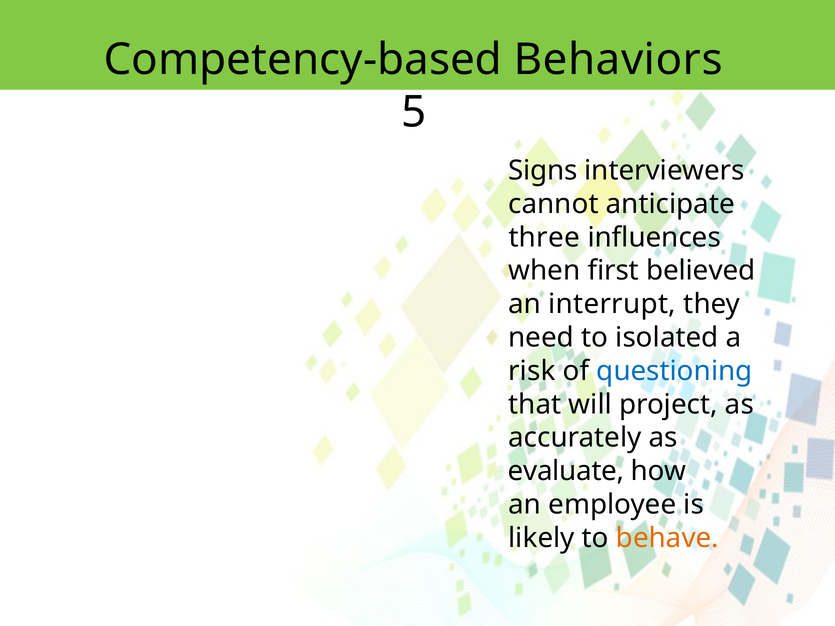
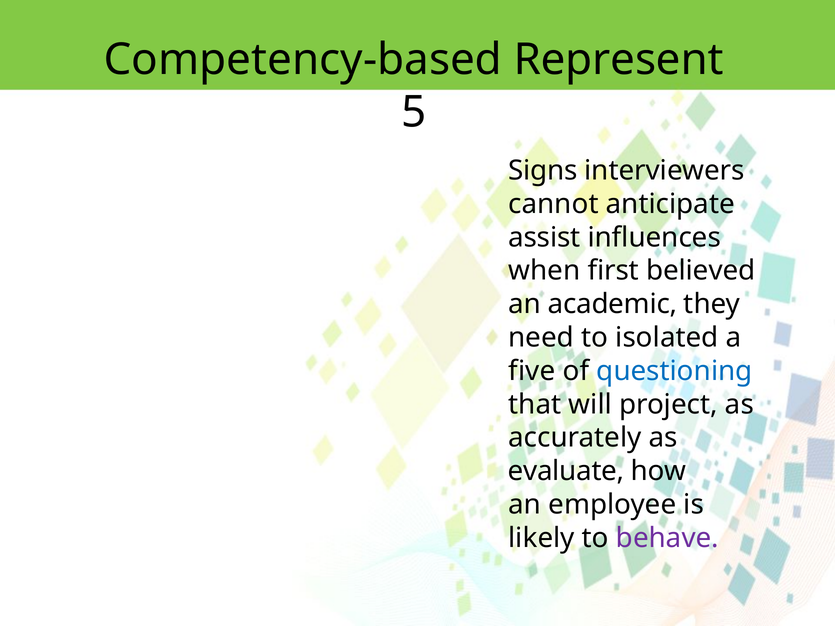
Behaviors: Behaviors -> Represent
three: three -> assist
interrupt: interrupt -> academic
risk: risk -> five
behave colour: orange -> purple
